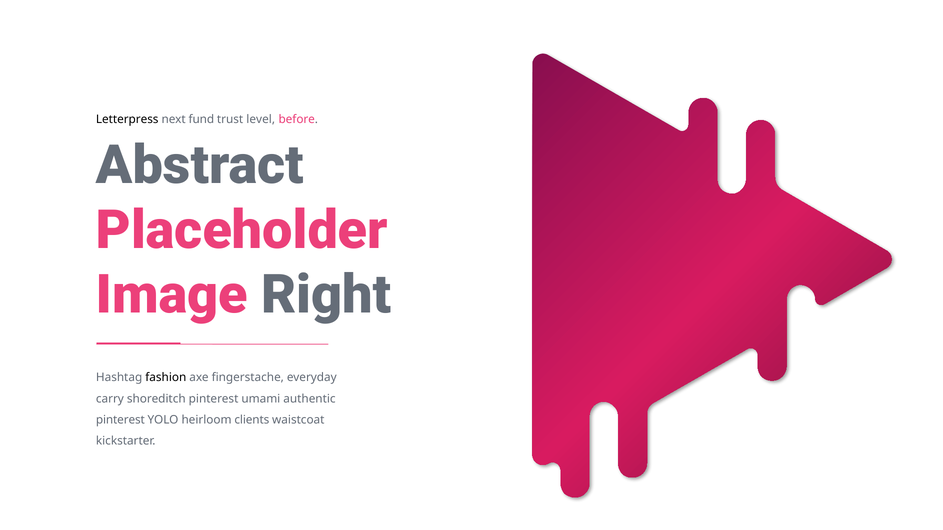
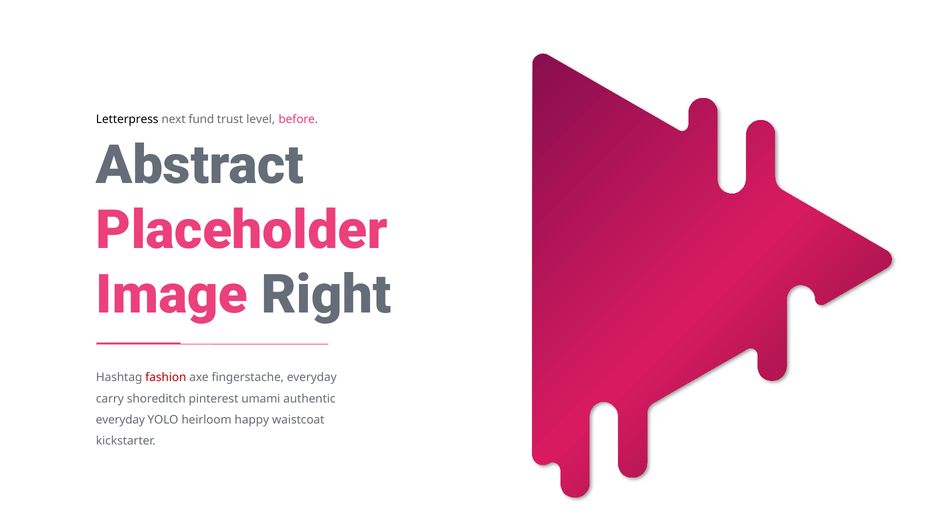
fashion colour: black -> red
pinterest at (120, 420): pinterest -> everyday
clients: clients -> happy
